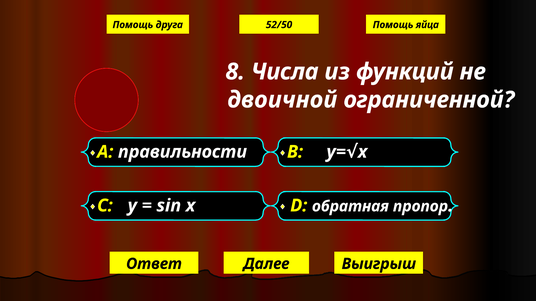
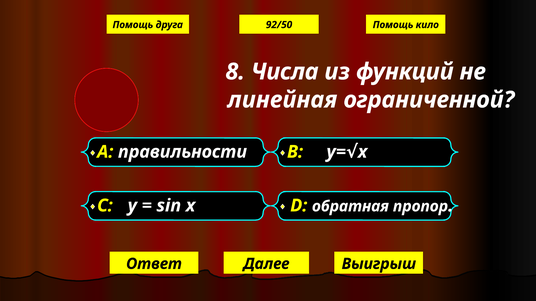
52/50: 52/50 -> 92/50
яйца: яйца -> кило
двоичной: двоичной -> линейная
